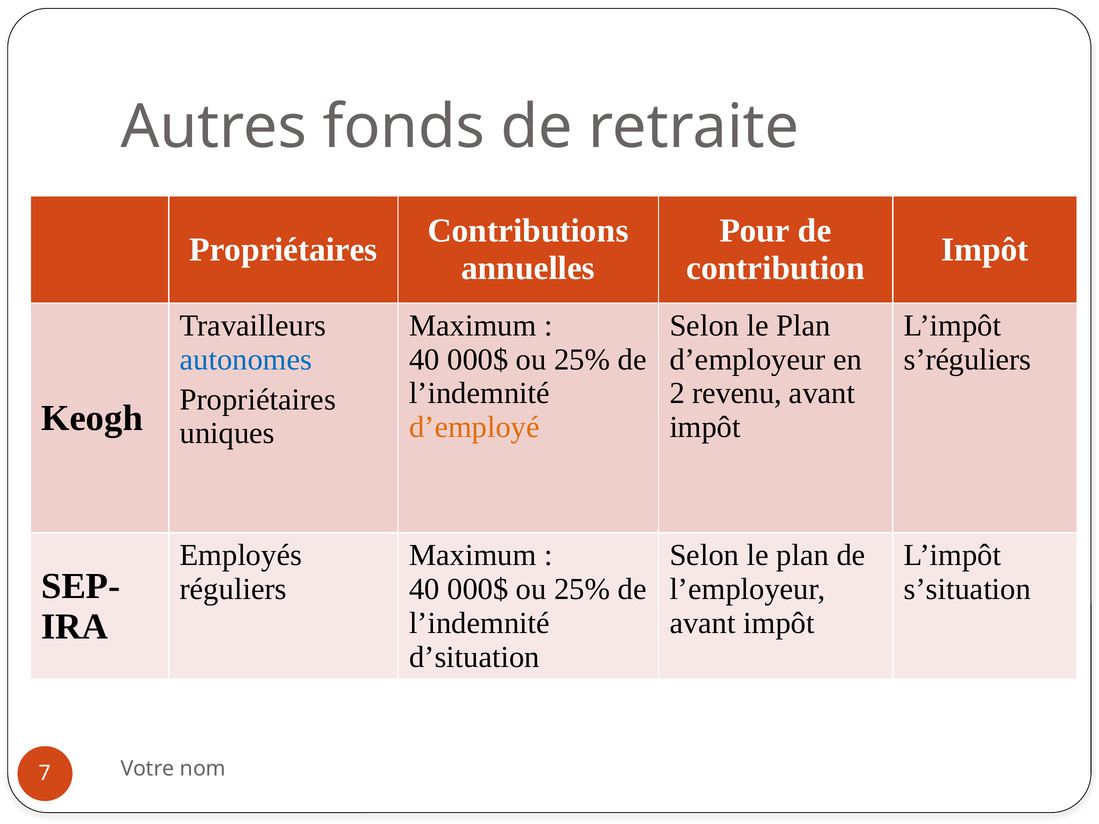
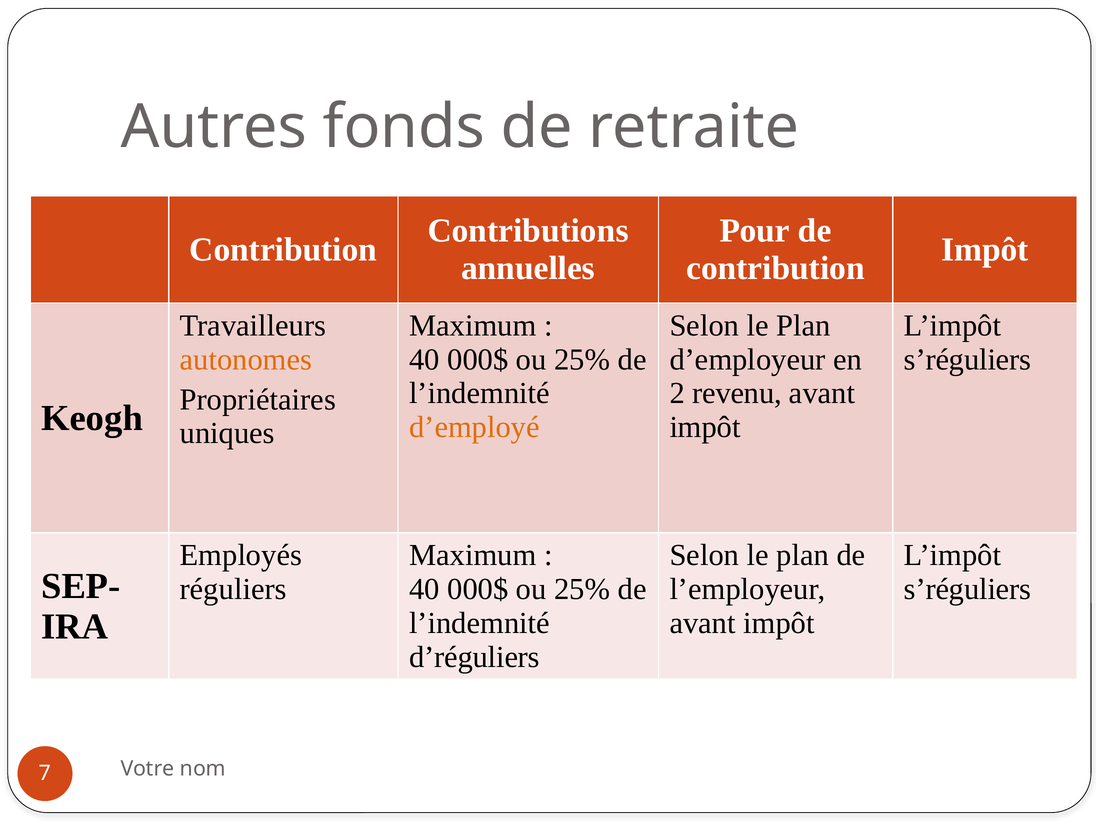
Propriétaires at (283, 250): Propriétaires -> Contribution
autonomes colour: blue -> orange
s’situation at (967, 589): s’situation -> s’réguliers
d’situation: d’situation -> d’réguliers
